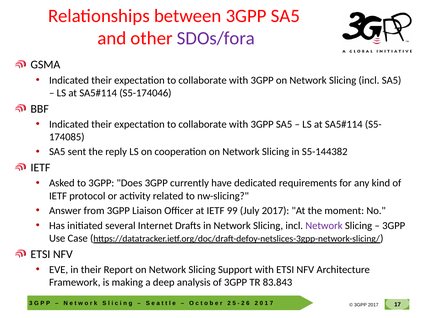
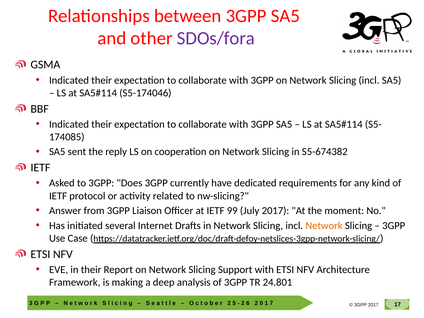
S5-144382: S5-144382 -> S5-674382
Network at (324, 226) colour: purple -> orange
83.843: 83.843 -> 24.801
